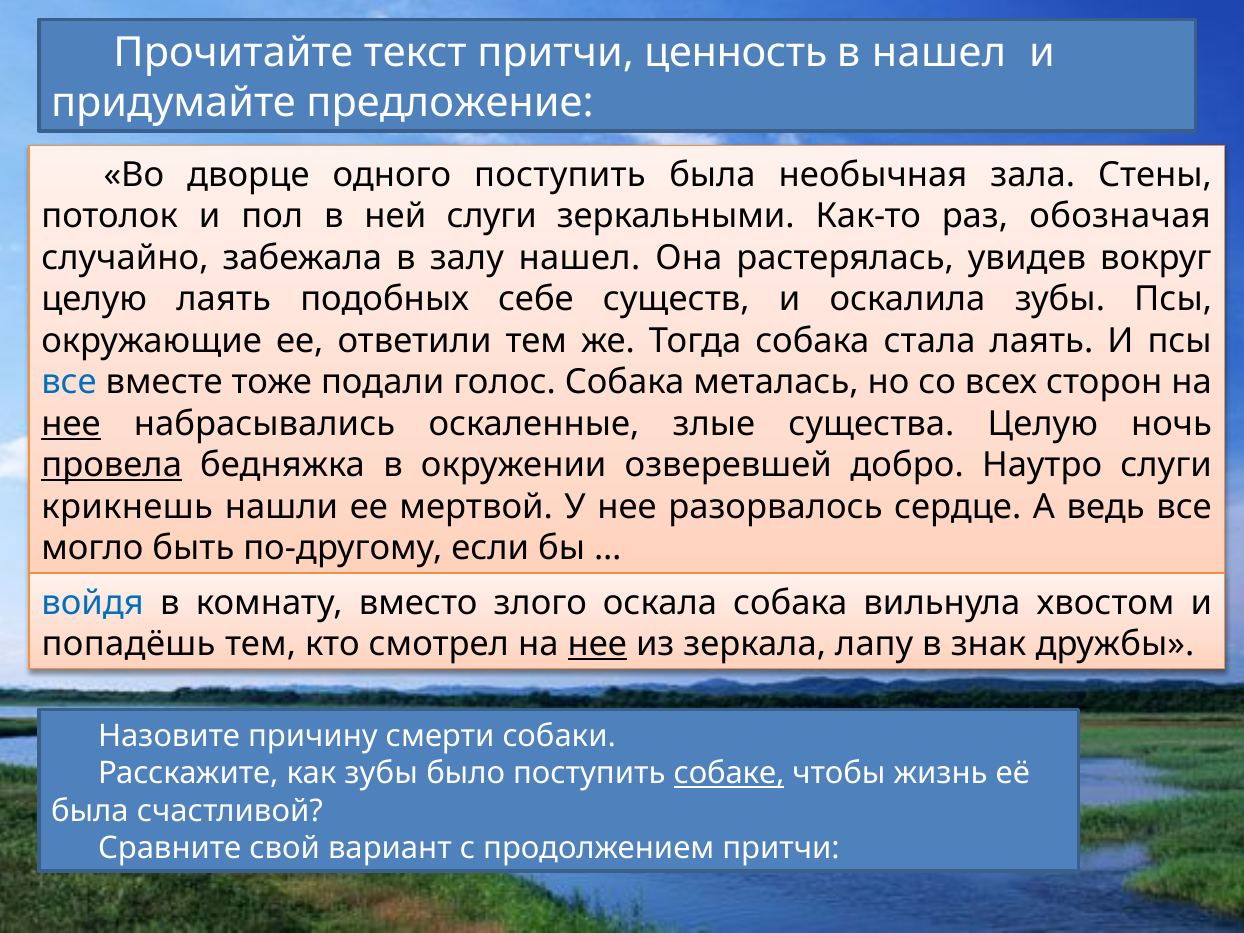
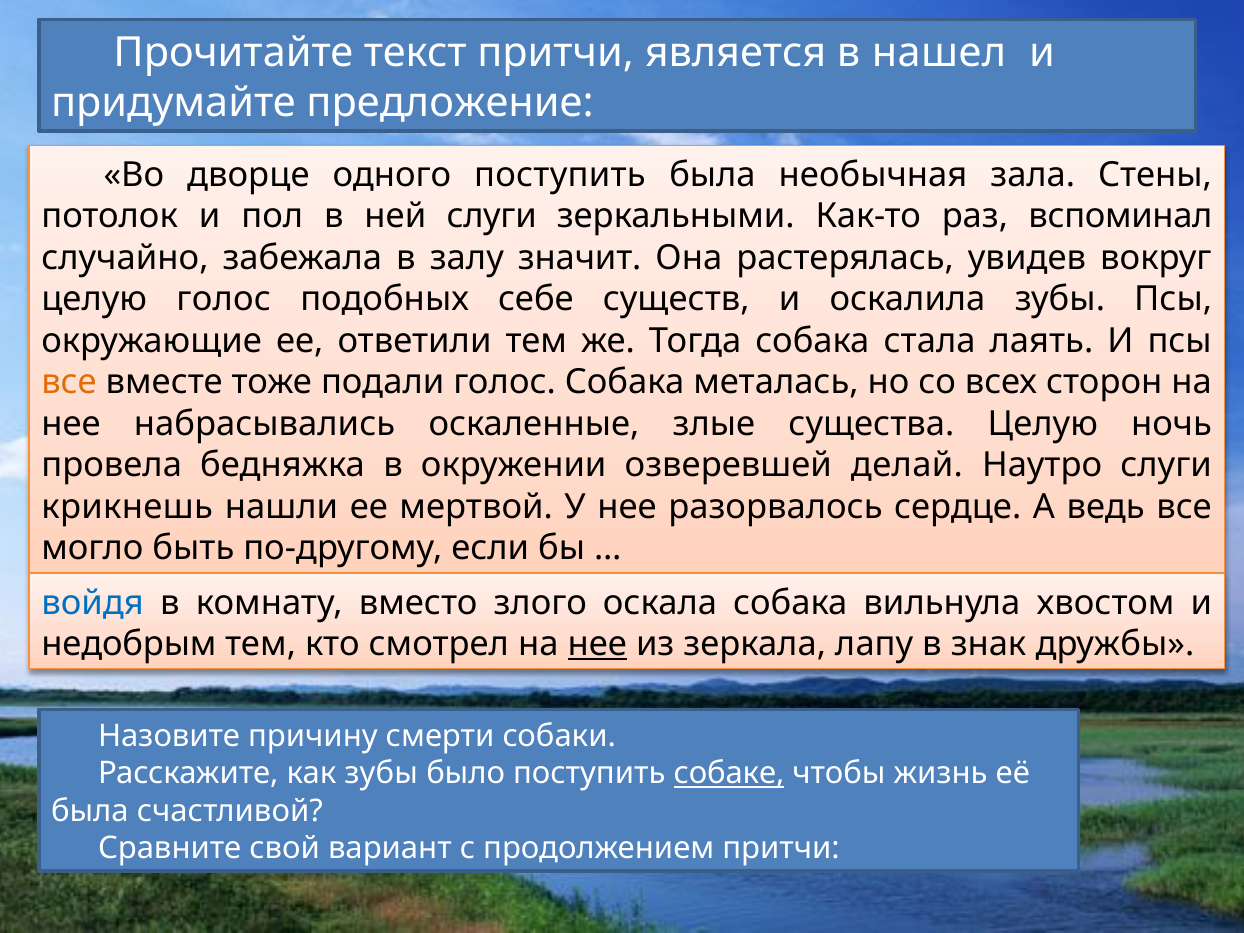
ценность: ценность -> является
обозначая: обозначая -> вспоминал
залу нашел: нашел -> значит
целую лаять: лаять -> голос
все at (69, 382) colour: blue -> orange
нее at (71, 424) underline: present -> none
провела underline: present -> none
добро: добро -> делай
попадёшь: попадёшь -> недобрым
